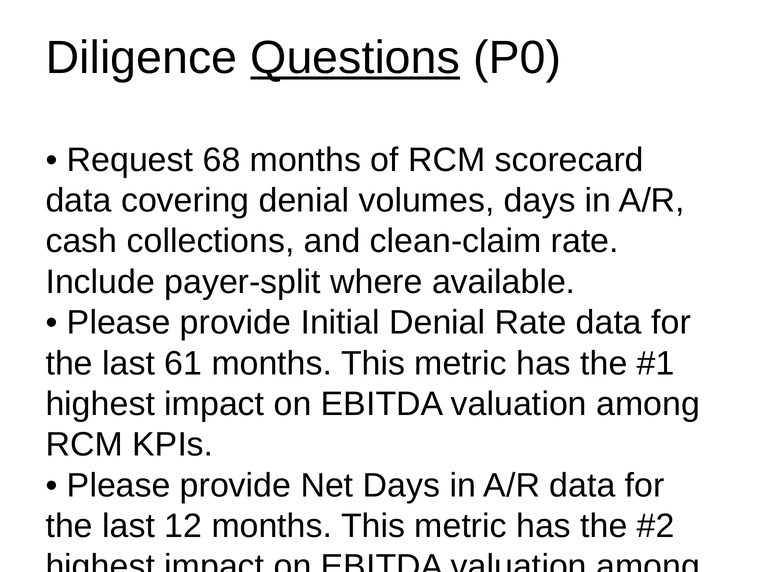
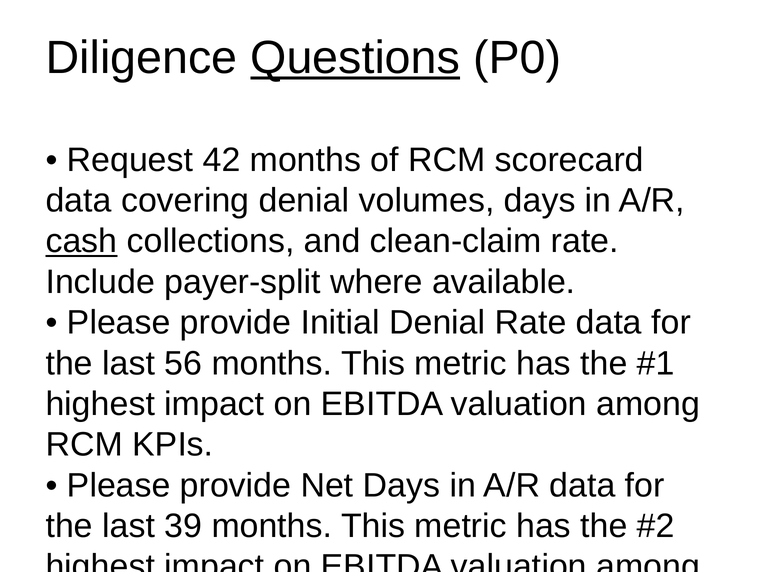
68: 68 -> 42
cash at (81, 241) underline: none -> present
61: 61 -> 56
12: 12 -> 39
